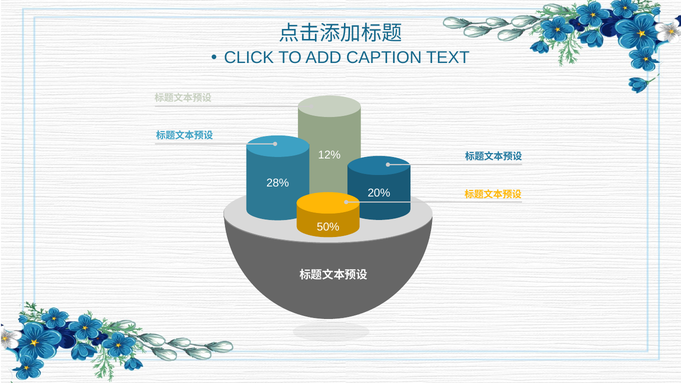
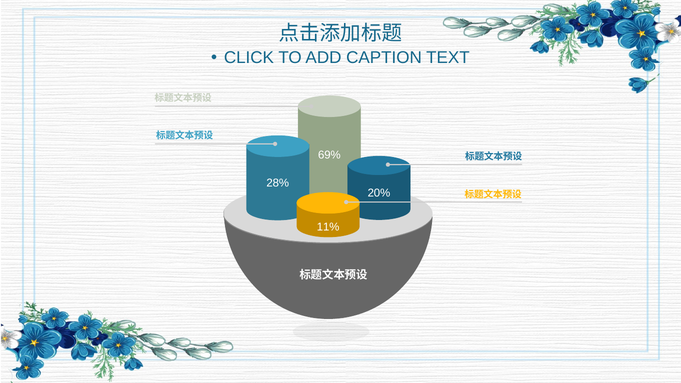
12%: 12% -> 69%
50%: 50% -> 11%
